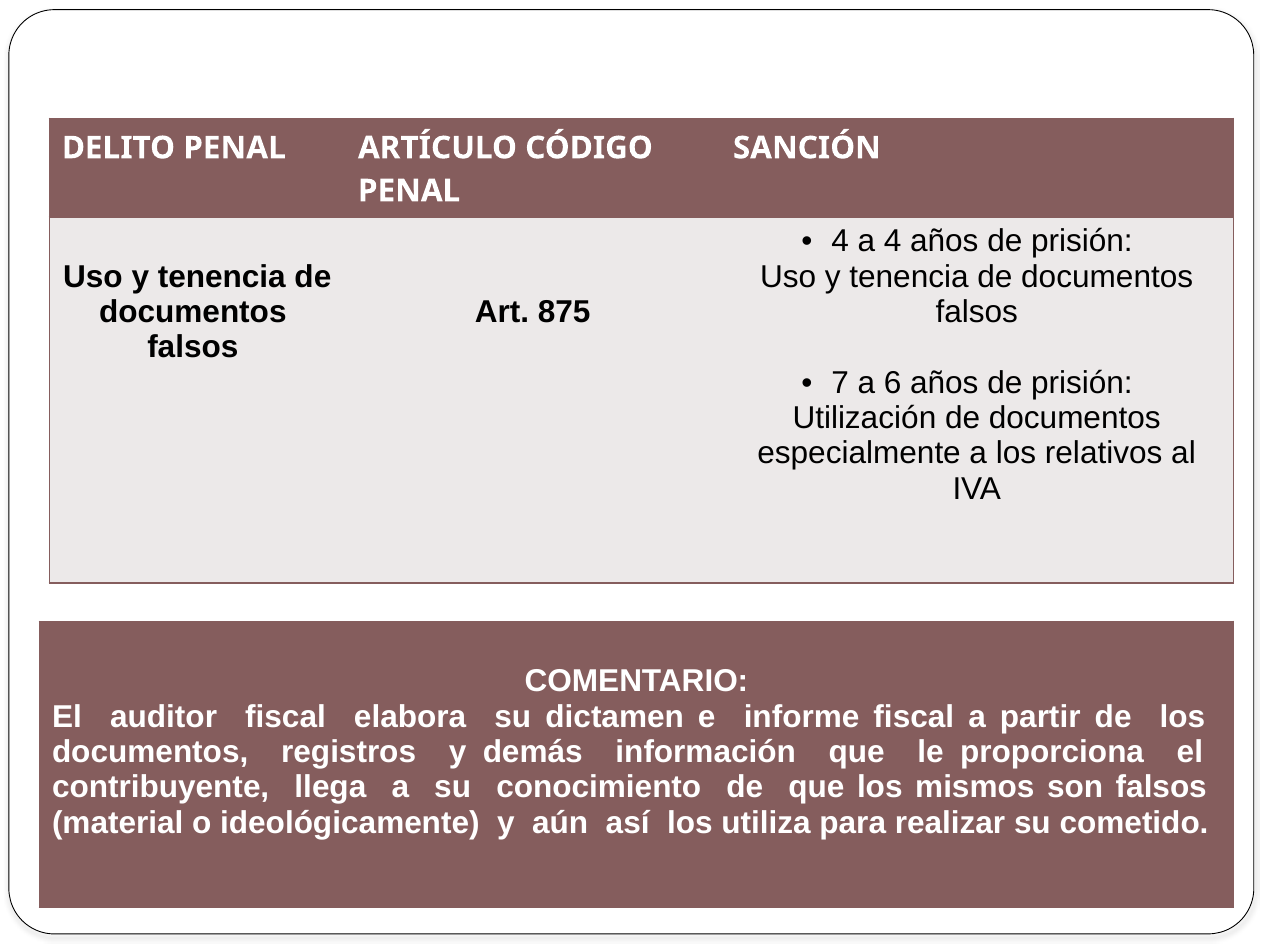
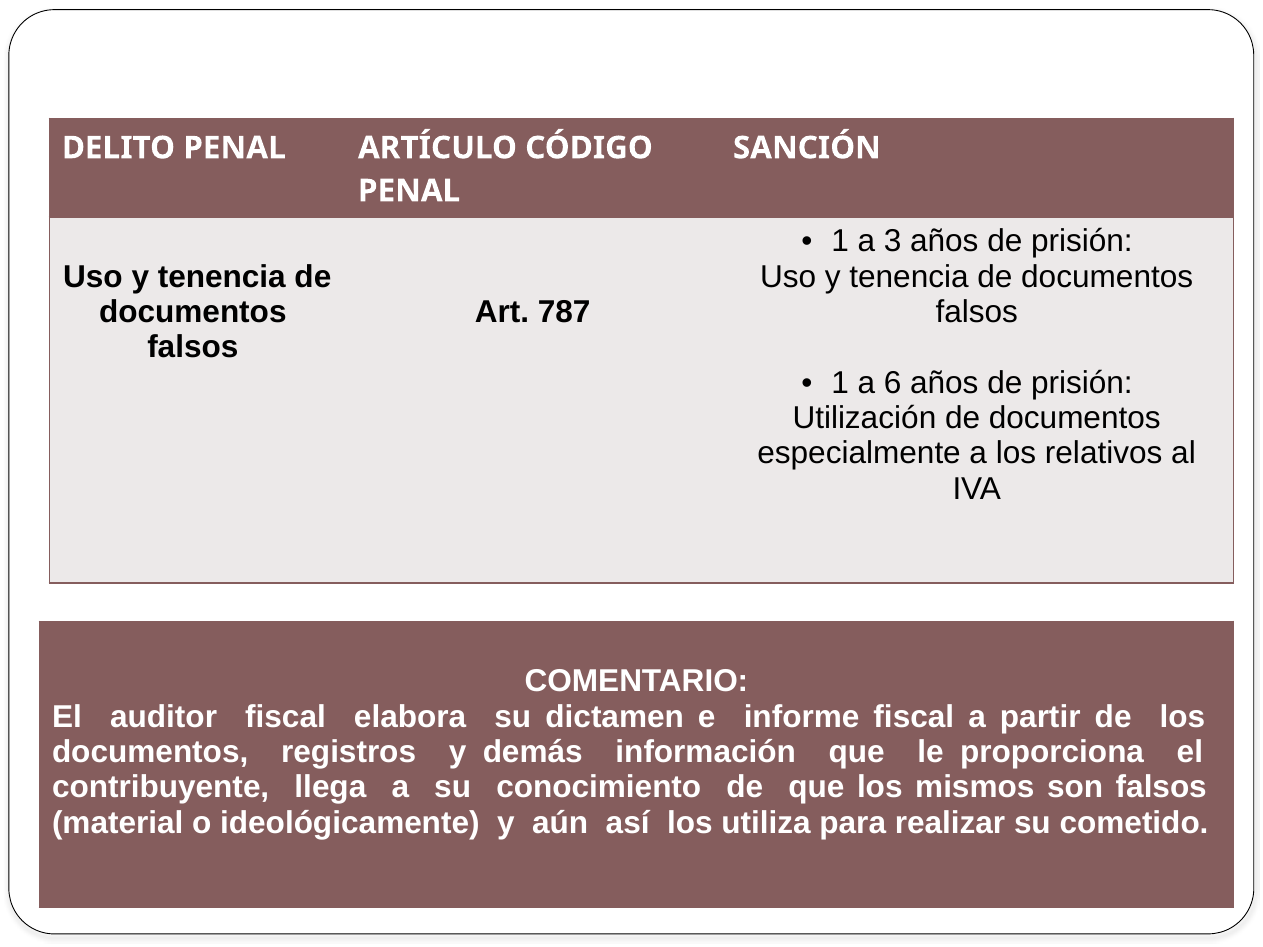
4 at (840, 242): 4 -> 1
a 4: 4 -> 3
875: 875 -> 787
7 at (840, 383): 7 -> 1
